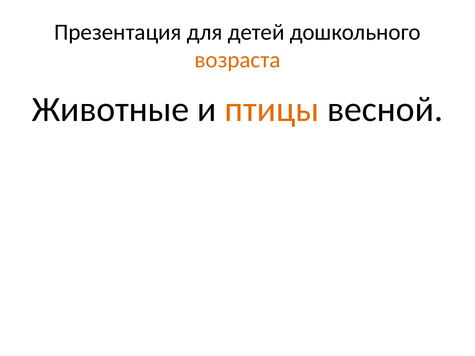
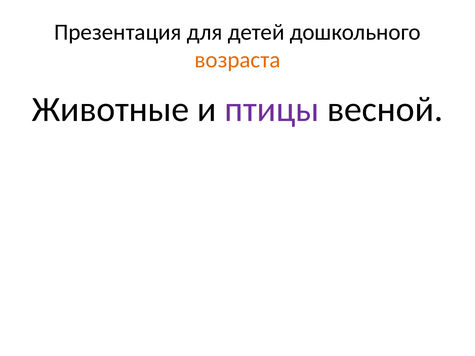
птицы colour: orange -> purple
